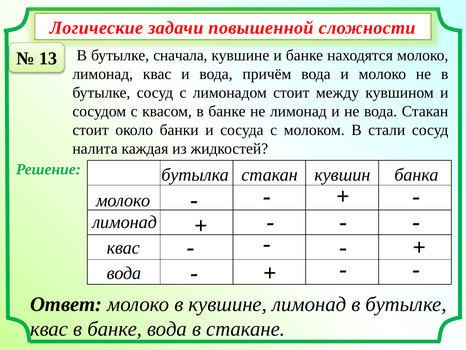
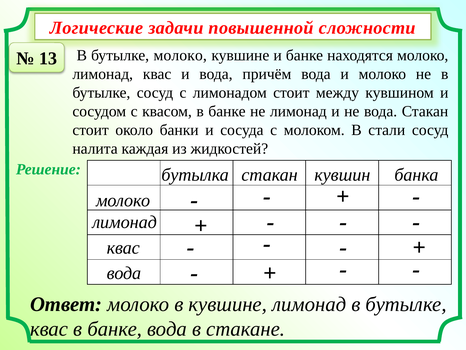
бутылке сначала: сначала -> молоко
